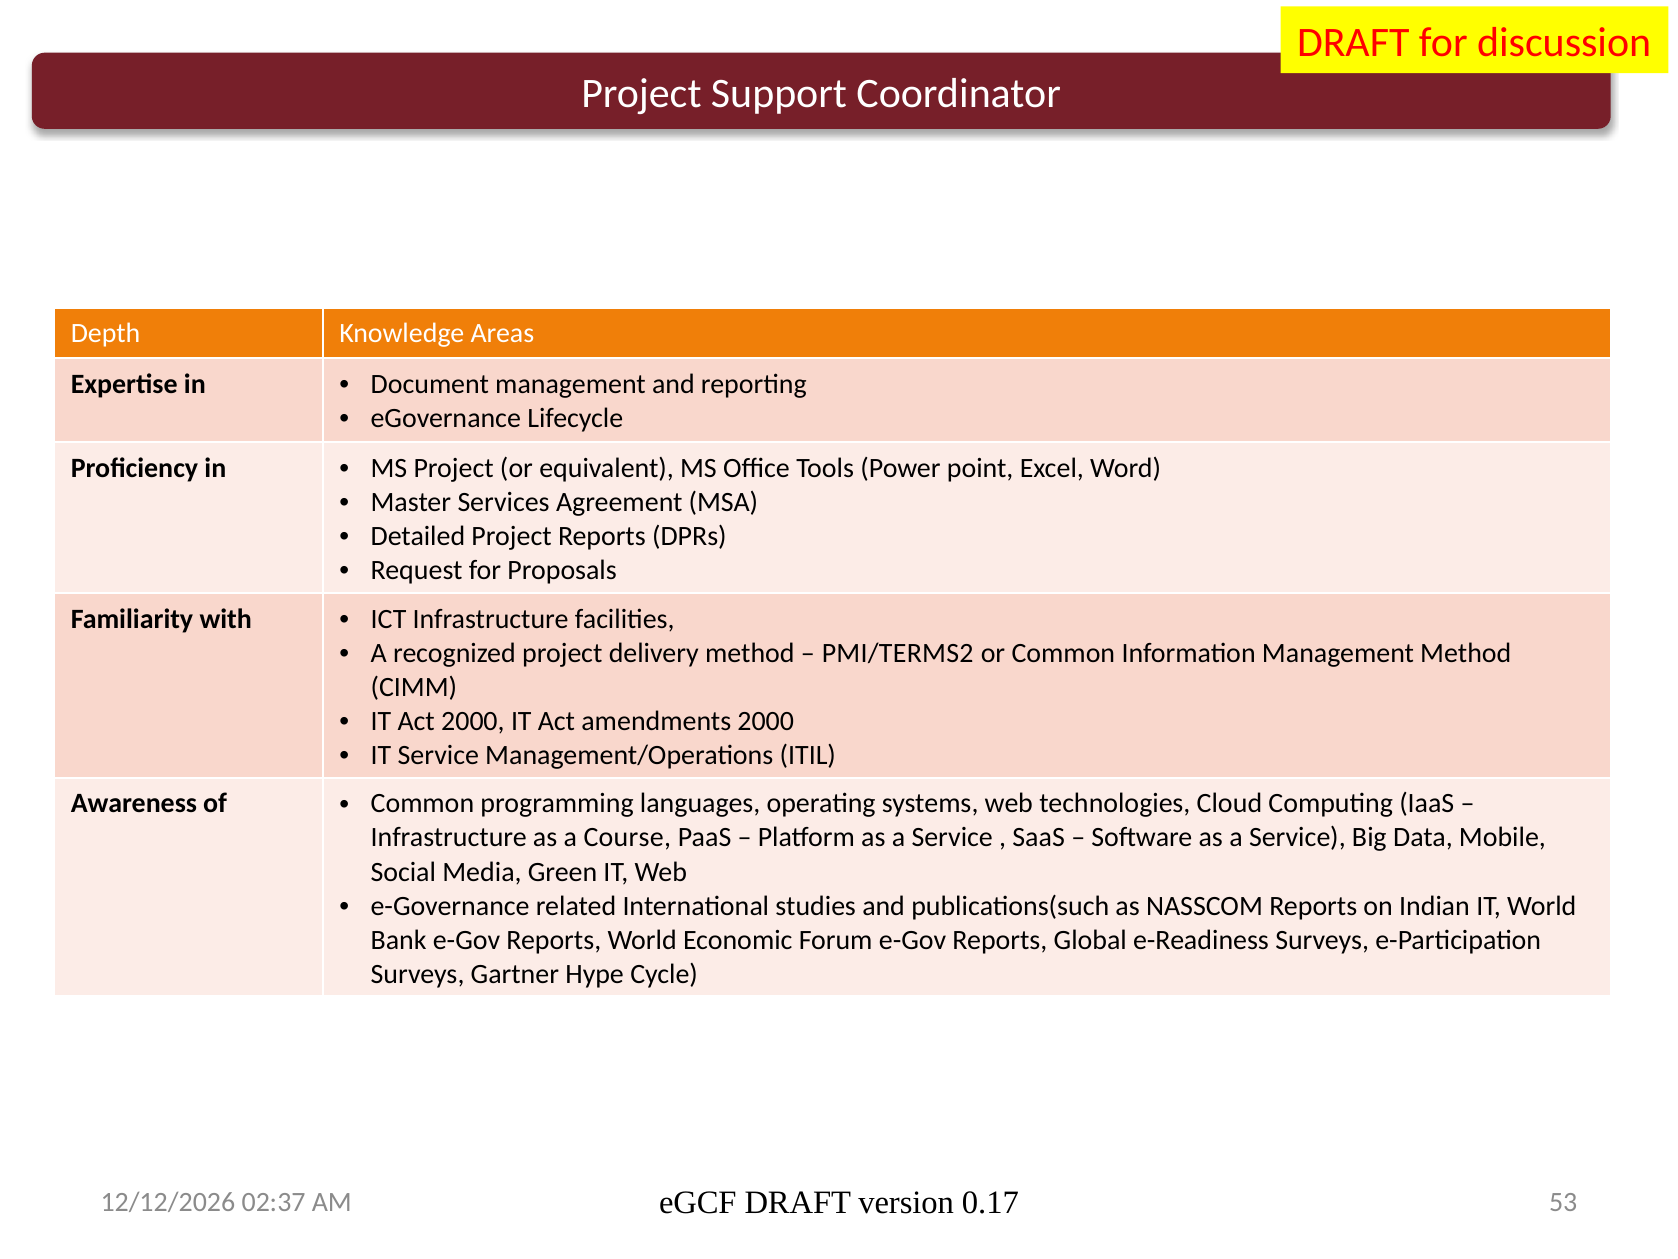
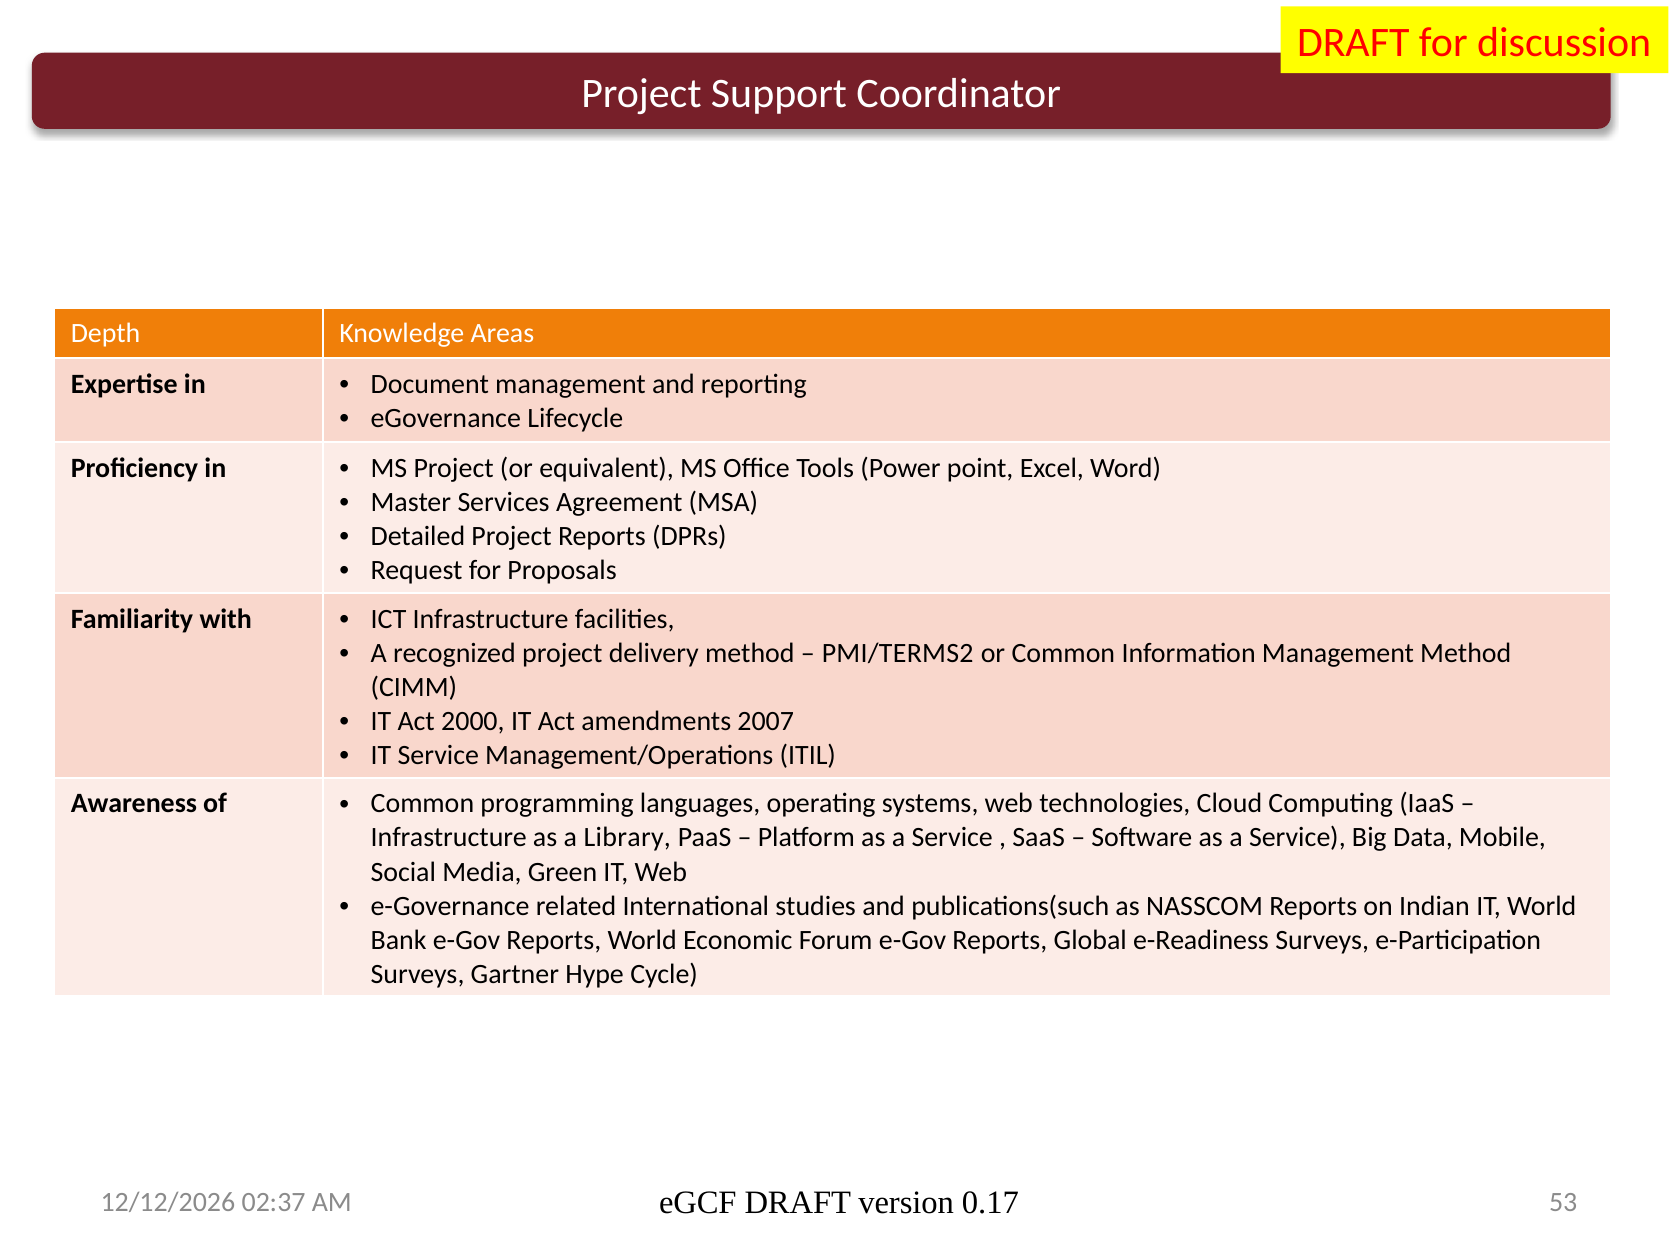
amendments 2000: 2000 -> 2007
Course: Course -> Library
